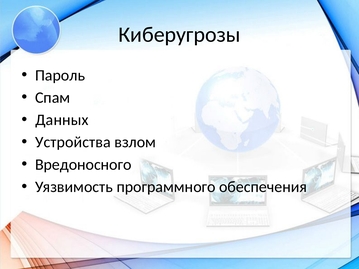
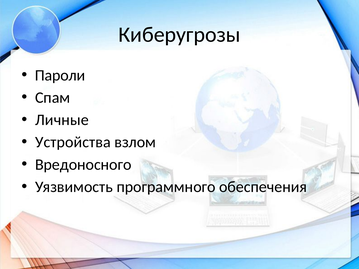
Пароль: Пароль -> Пароли
Данных: Данных -> Личные
